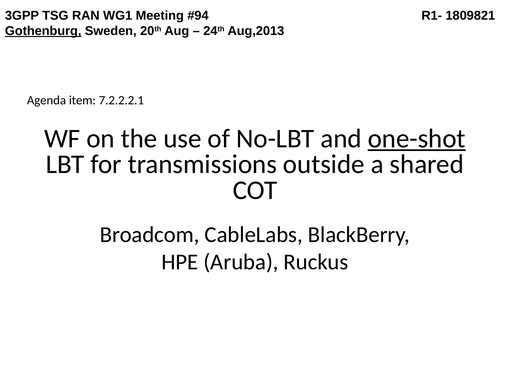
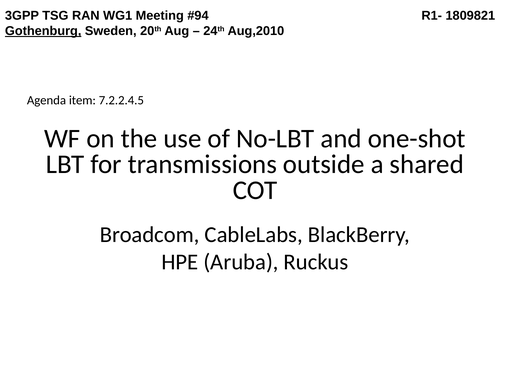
Aug,2013: Aug,2013 -> Aug,2010
7.2.2.2.1: 7.2.2.2.1 -> 7.2.2.4.5
one-shot underline: present -> none
